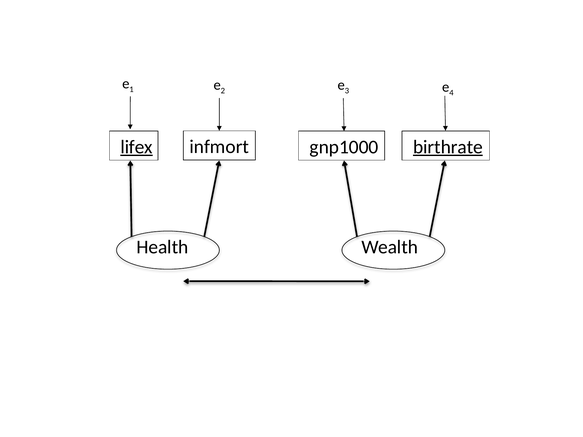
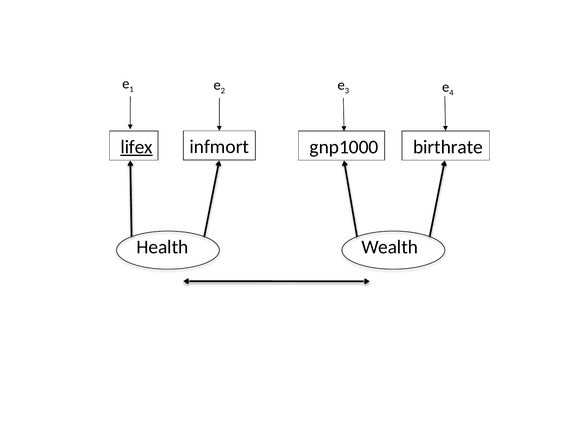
birthrate underline: present -> none
